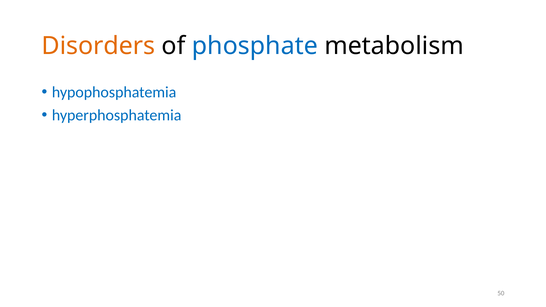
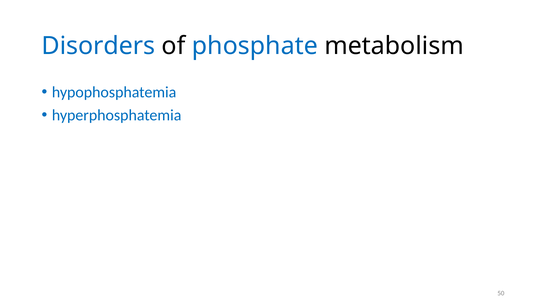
Disorders colour: orange -> blue
